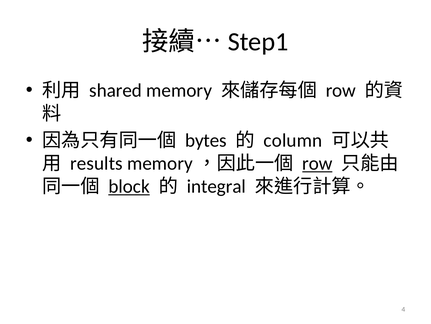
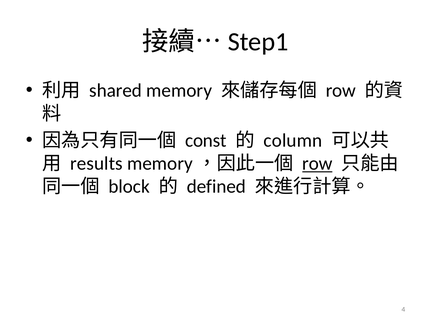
bytes: bytes -> const
block underline: present -> none
integral: integral -> defined
